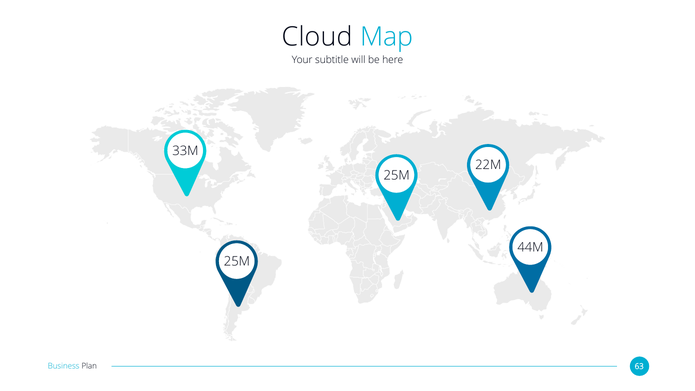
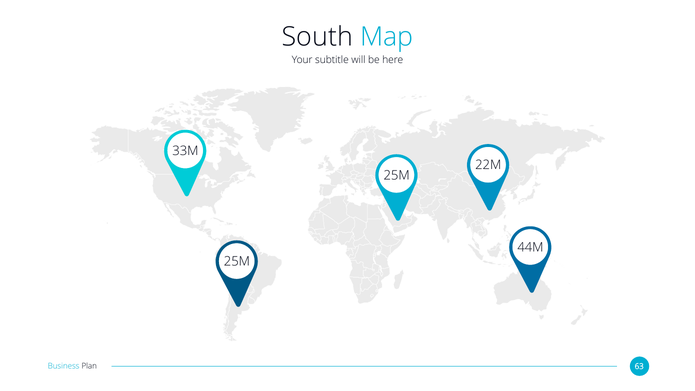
Cloud: Cloud -> South
